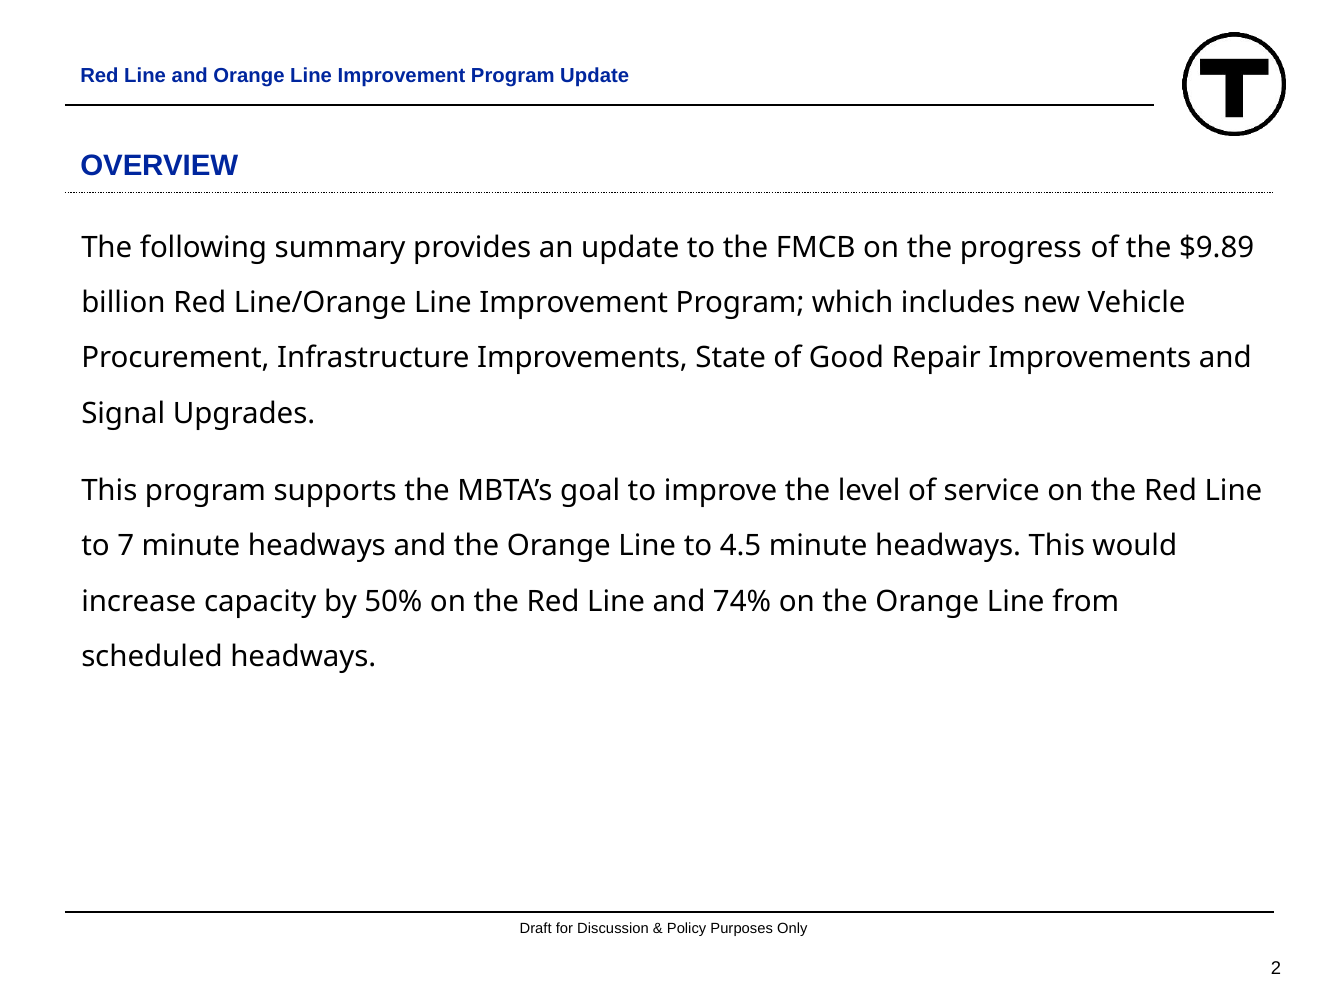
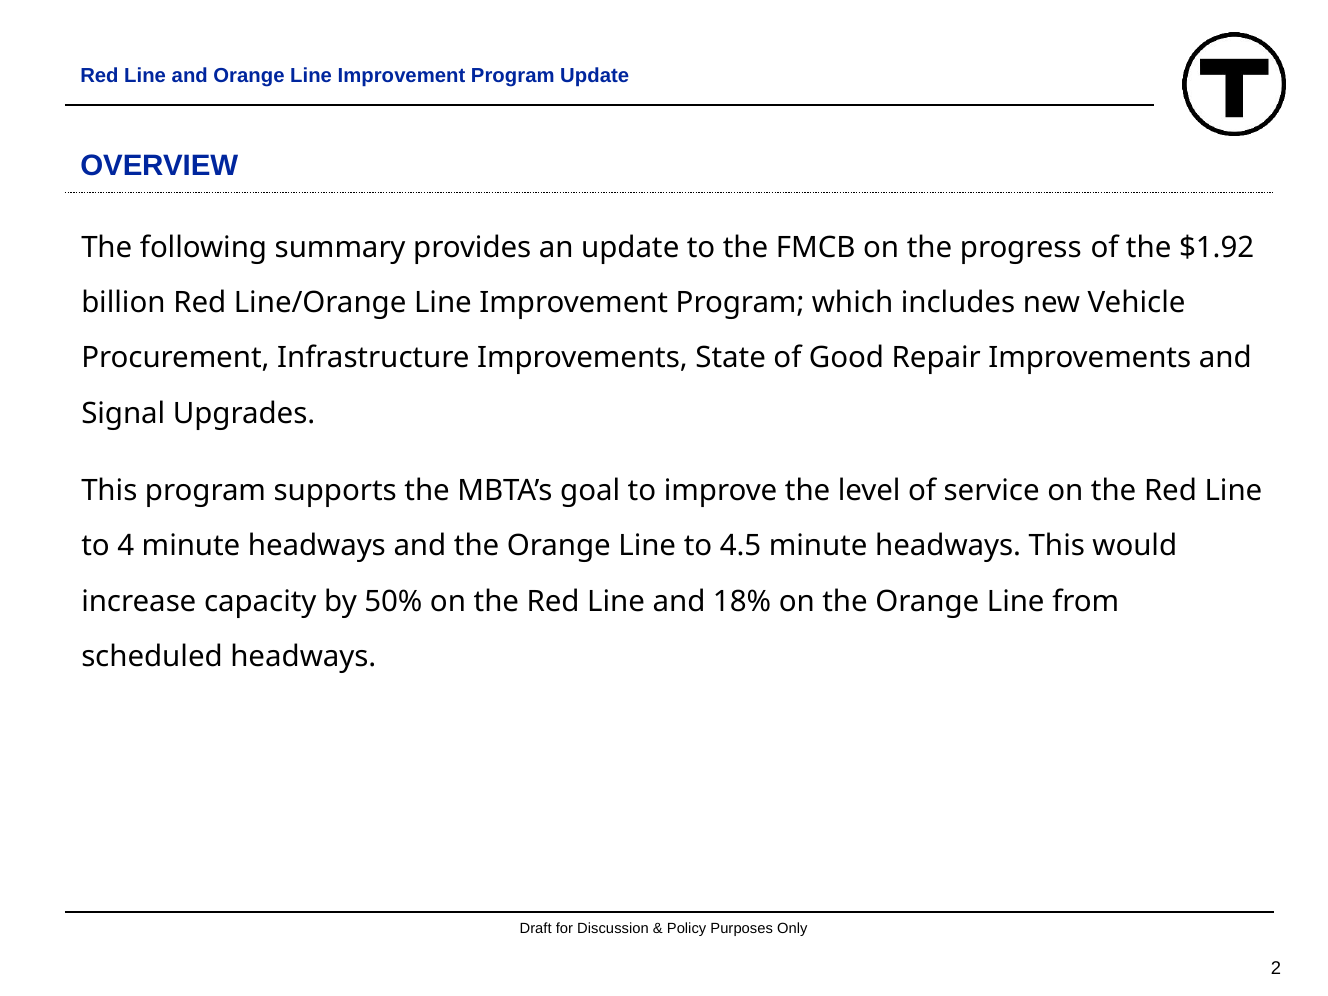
$9.89: $9.89 -> $1.92
7: 7 -> 4
74%: 74% -> 18%
